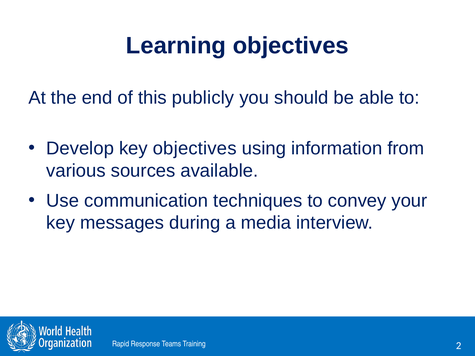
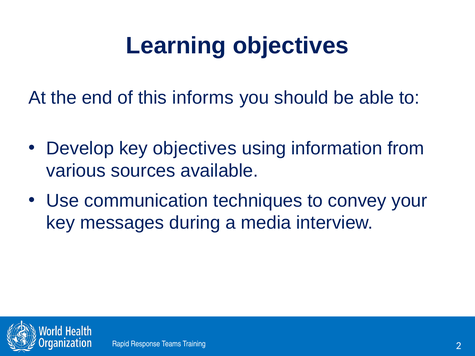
publicly: publicly -> informs
